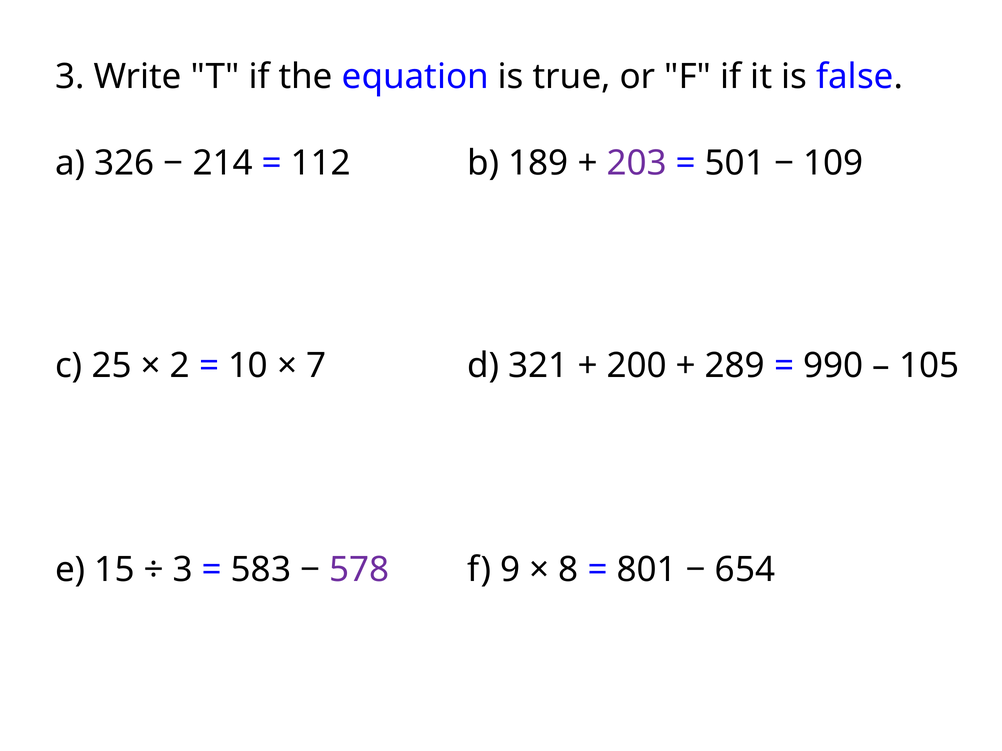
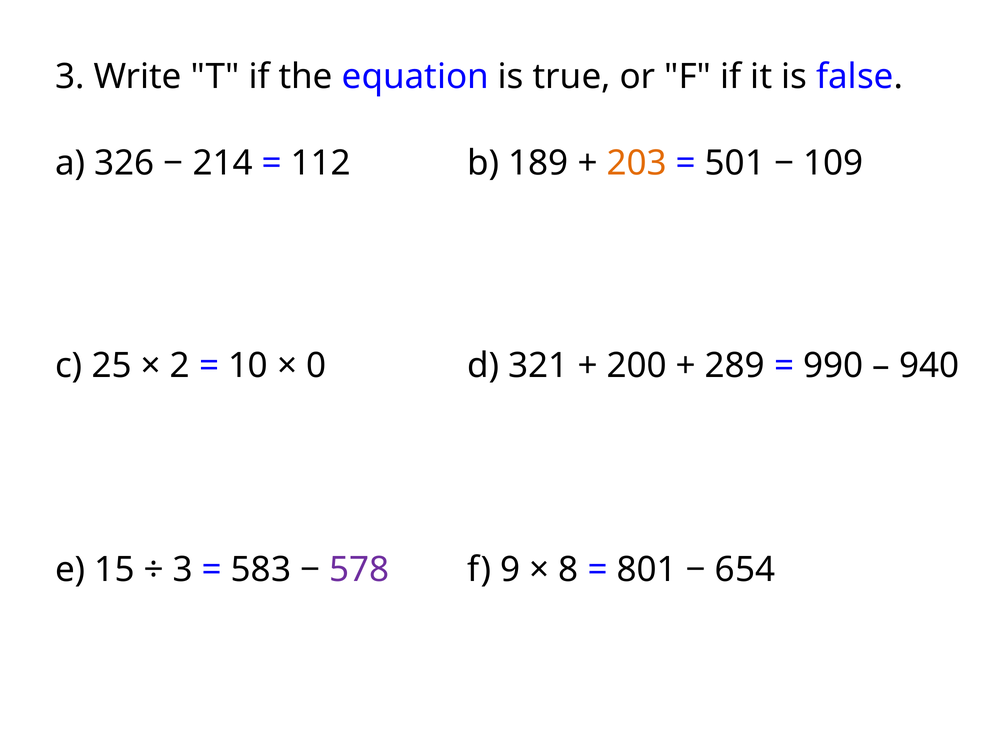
203 colour: purple -> orange
7: 7 -> 0
105: 105 -> 940
